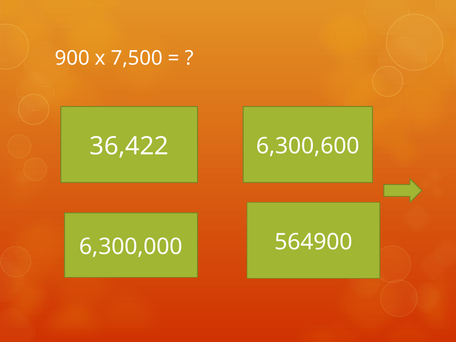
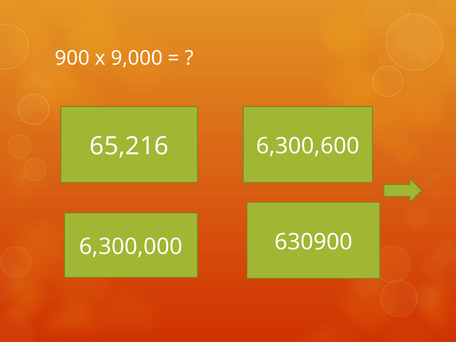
7,500: 7,500 -> 9,000
36,422: 36,422 -> 65,216
564900: 564900 -> 630900
